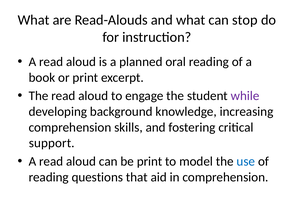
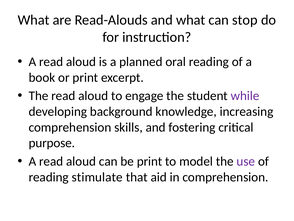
support: support -> purpose
use colour: blue -> purple
questions: questions -> stimulate
